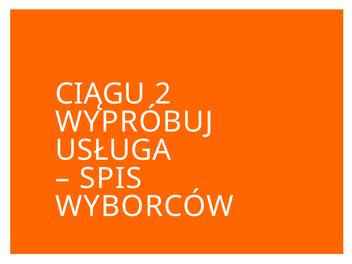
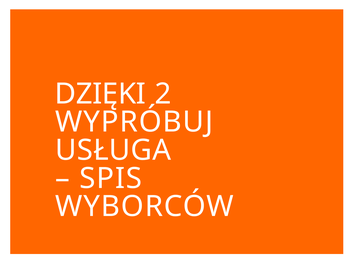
CIĄGU: CIĄGU -> DZIĘKI
